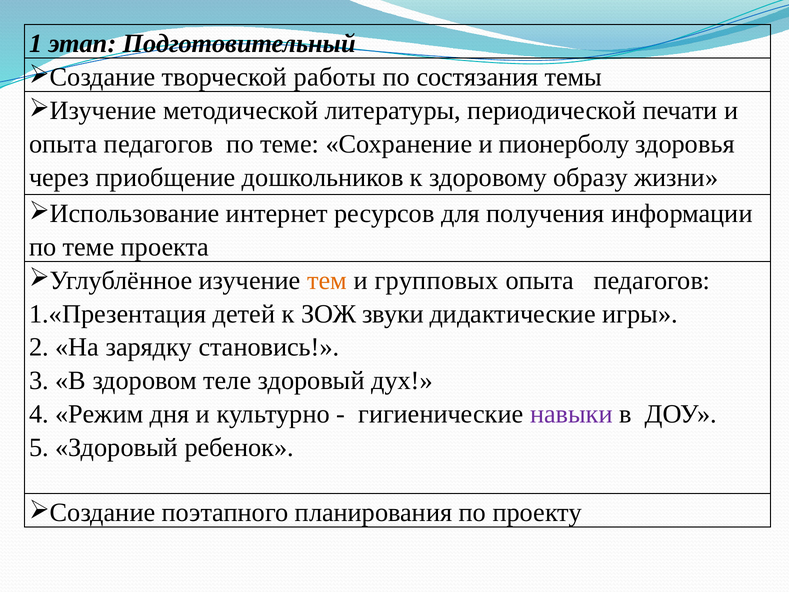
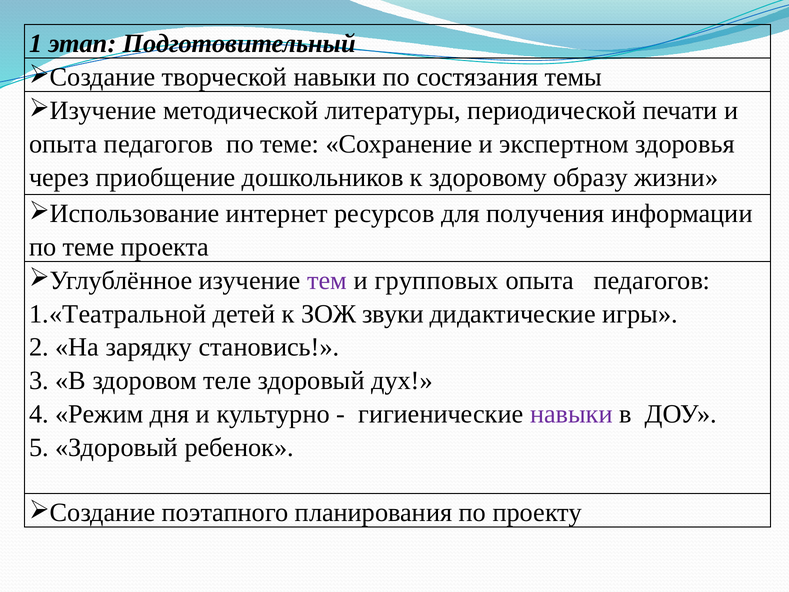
творческой работы: работы -> навыки
пионерболу: пионерболу -> экспертном
тем colour: orange -> purple
1.«Презентация: 1.«Презентация -> 1.«Театральной
